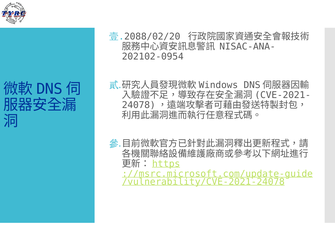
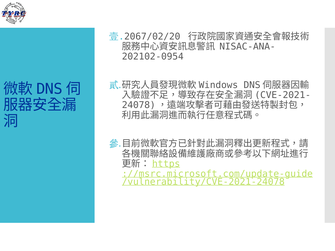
2088/02/20: 2088/02/20 -> 2067/02/20
